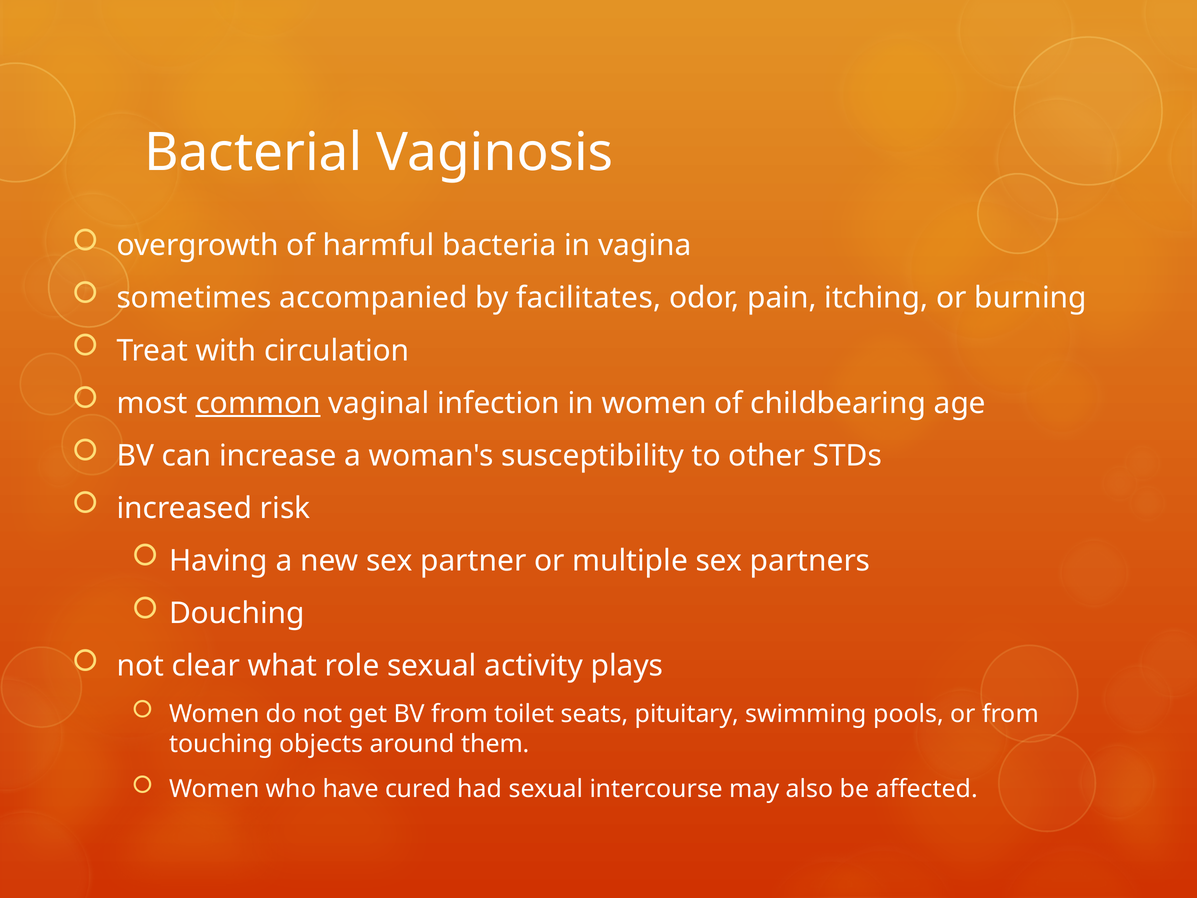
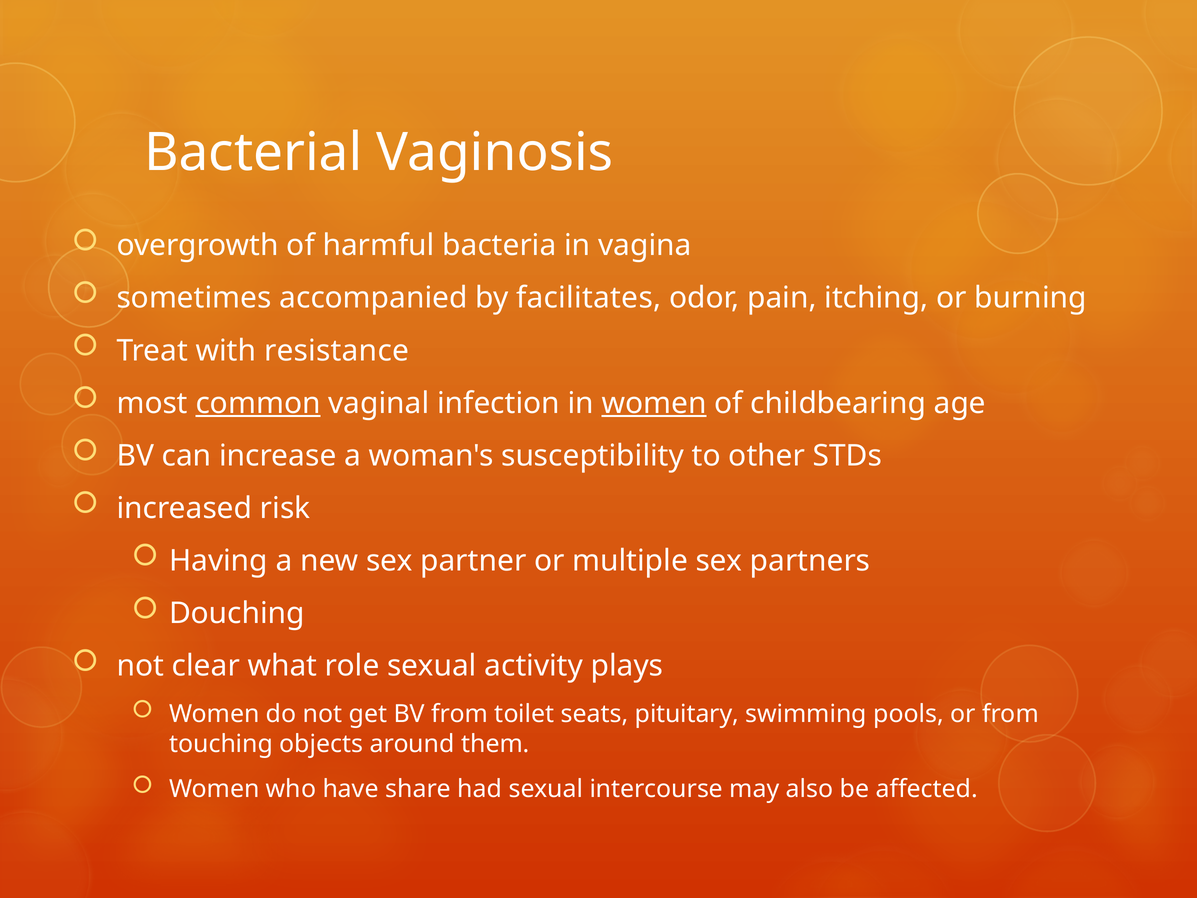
circulation: circulation -> resistance
women at (654, 403) underline: none -> present
cured: cured -> share
